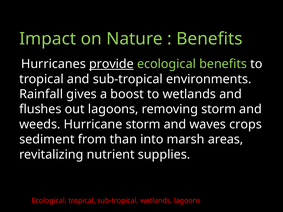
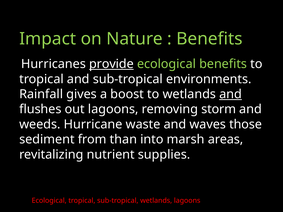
and at (231, 94) underline: none -> present
Hurricane storm: storm -> waste
crops: crops -> those
